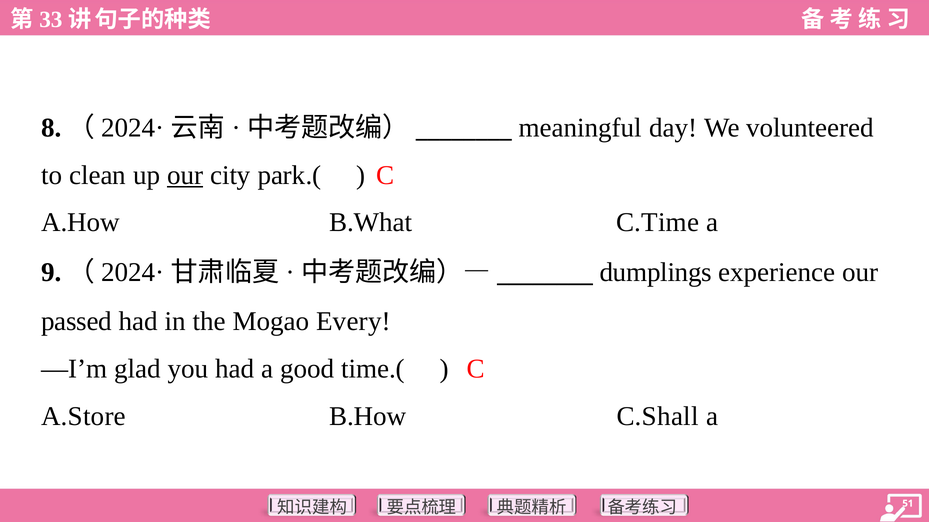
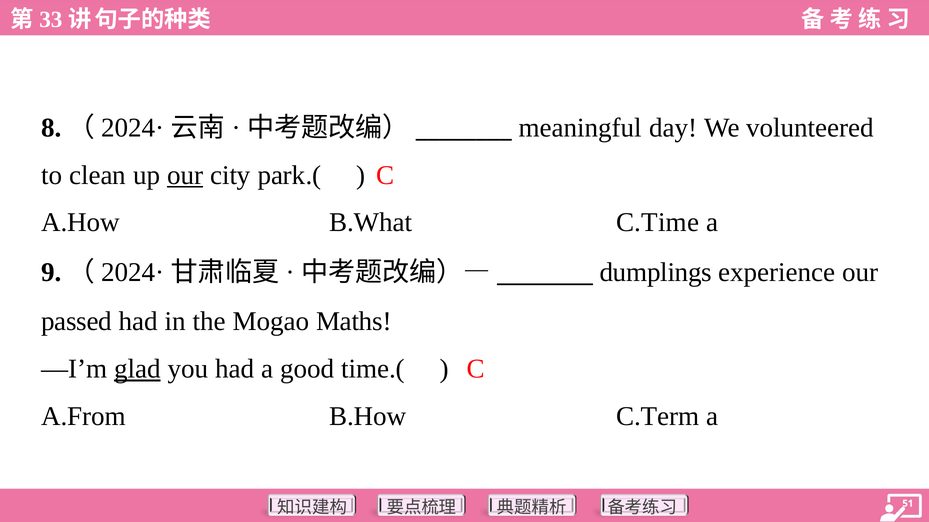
Every: Every -> Maths
glad underline: none -> present
A.Store: A.Store -> A.From
C.Shall: C.Shall -> C.Term
